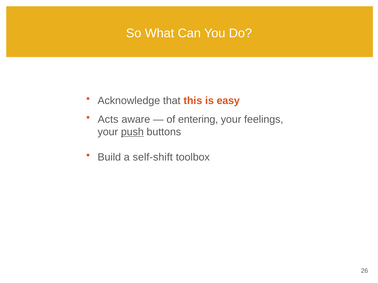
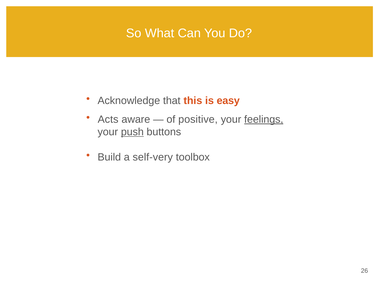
entering: entering -> positive
feelings underline: none -> present
self-shift: self-shift -> self-very
